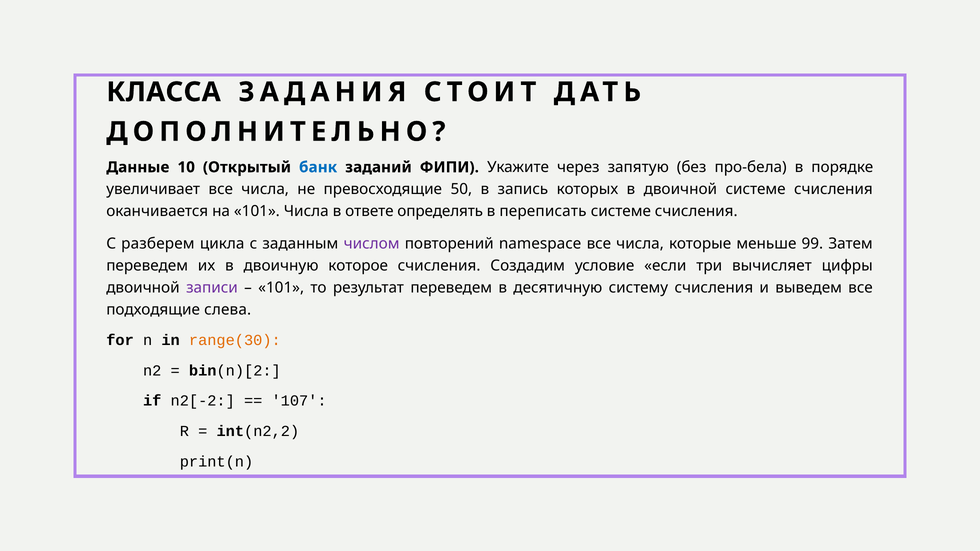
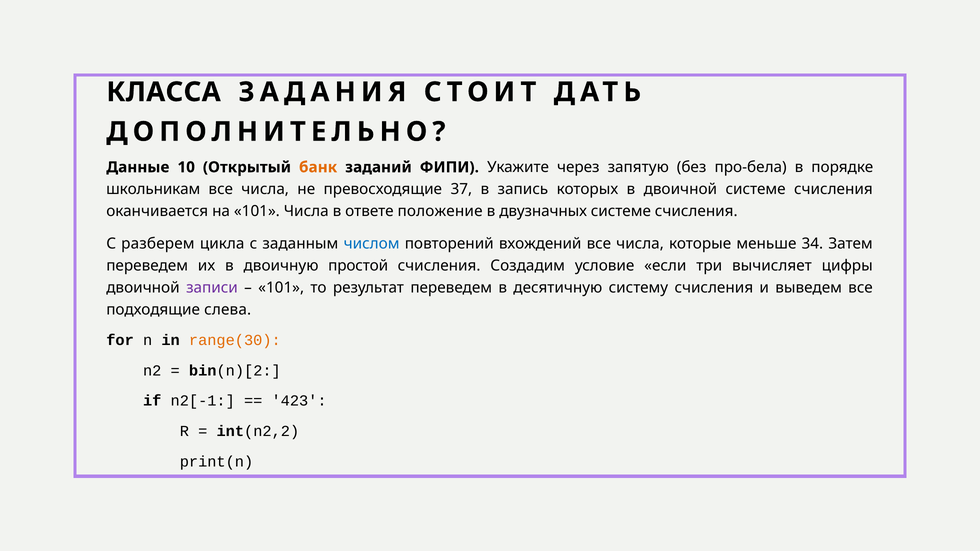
банк colour: blue -> orange
увеличивает: увеличивает -> школьникам
50: 50 -> 37
определять: определять -> положение
переписать: переписать -> двузначных
числом colour: purple -> blue
namespace: namespace -> вхождений
99: 99 -> 34
которое: которое -> простой
n2[-2: n2[-2 -> n2[-1
107: 107 -> 423
